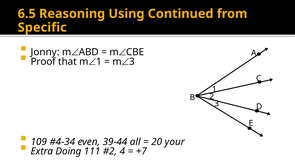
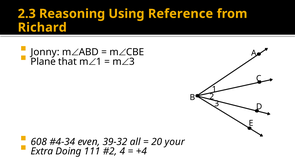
6.5: 6.5 -> 2.3
Continued: Continued -> Reference
Specific: Specific -> Richard
Proof: Proof -> Plane
109: 109 -> 608
39-44: 39-44 -> 39-32
+7: +7 -> +4
